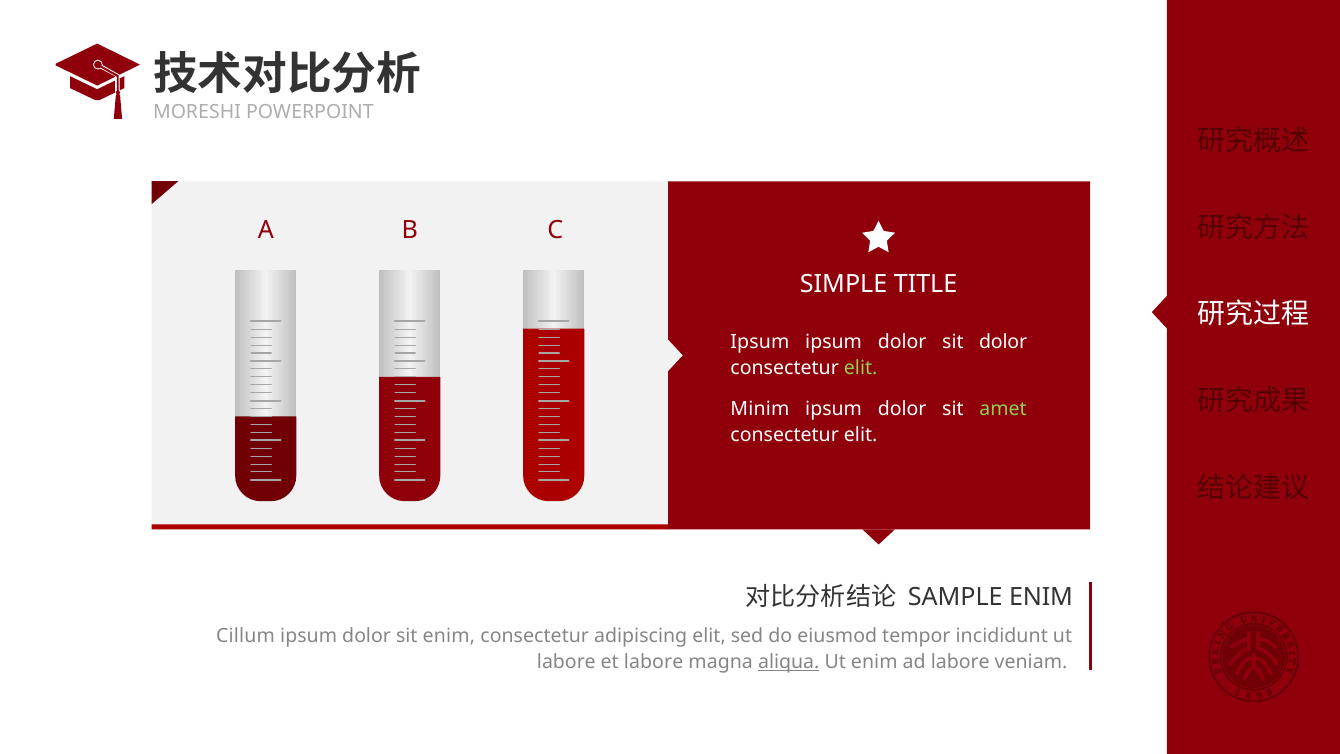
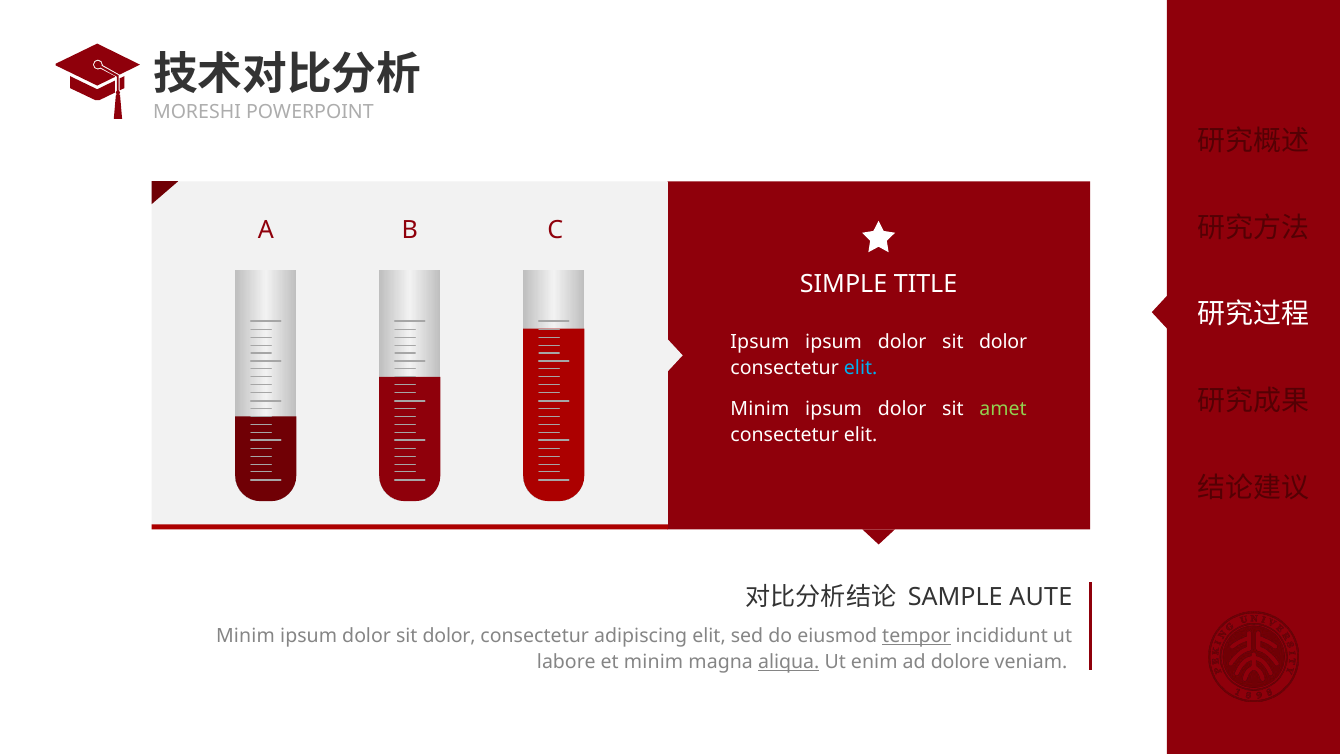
elit at (861, 368) colour: light green -> light blue
SAMPLE ENIM: ENIM -> AUTE
Cillum at (245, 636): Cillum -> Minim
enim at (449, 636): enim -> dolor
tempor underline: none -> present
et labore: labore -> minim
ad labore: labore -> dolore
